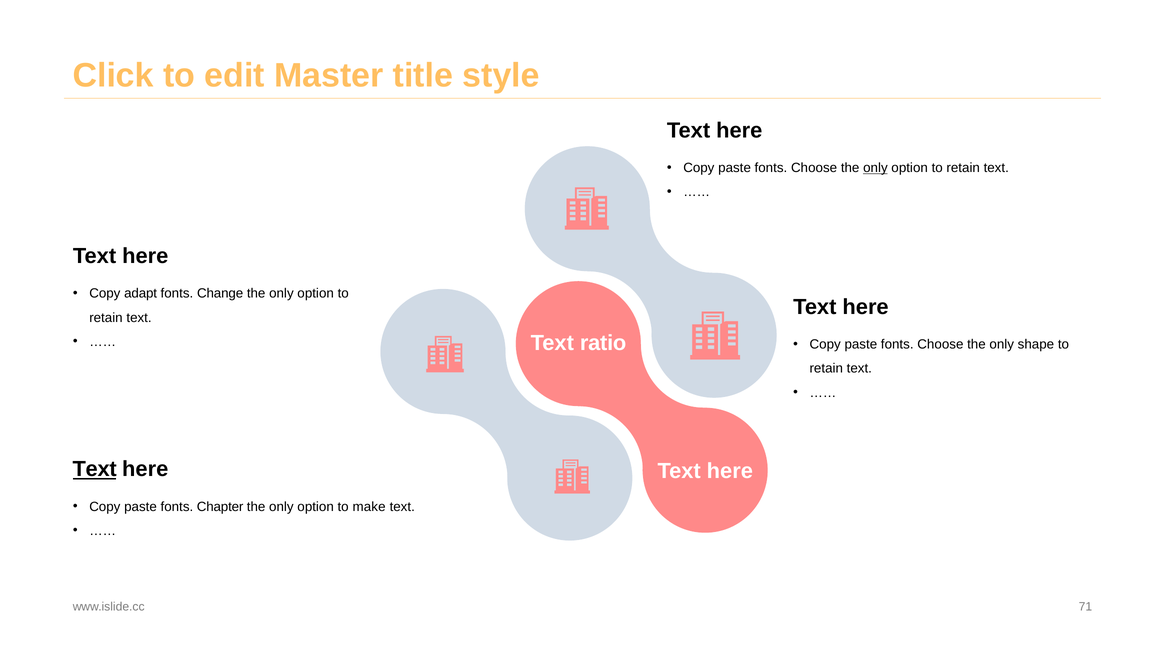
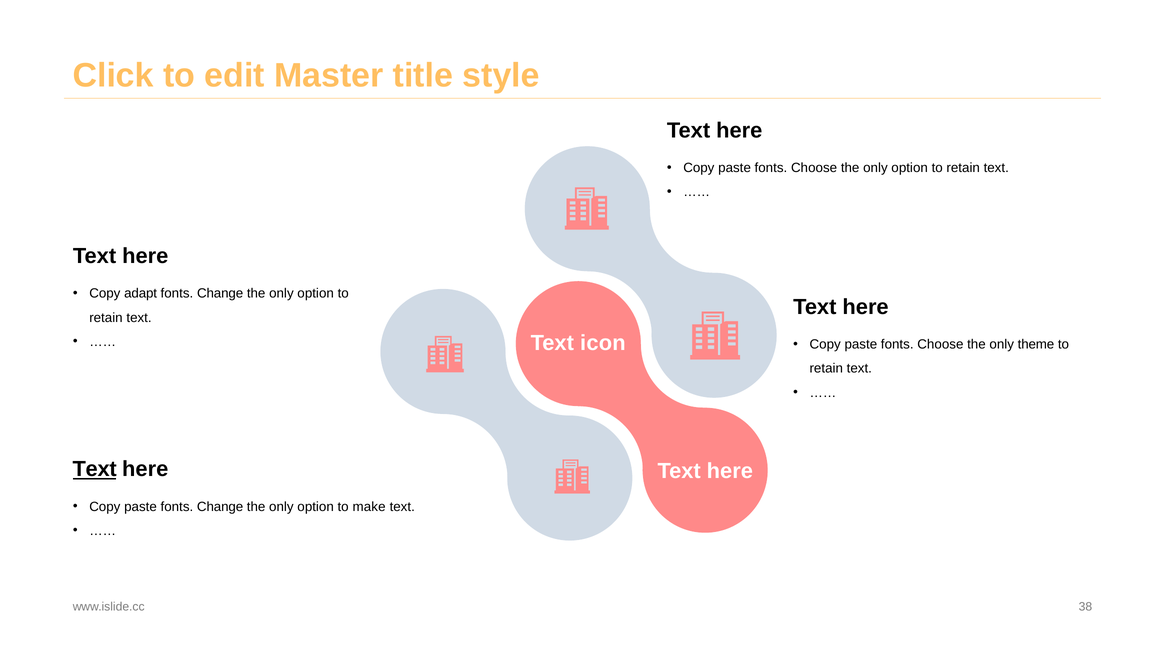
only at (875, 168) underline: present -> none
ratio: ratio -> icon
shape: shape -> theme
paste fonts Chapter: Chapter -> Change
71: 71 -> 38
